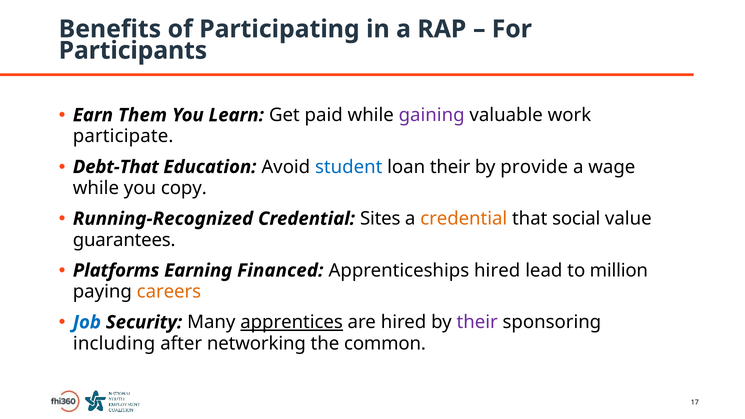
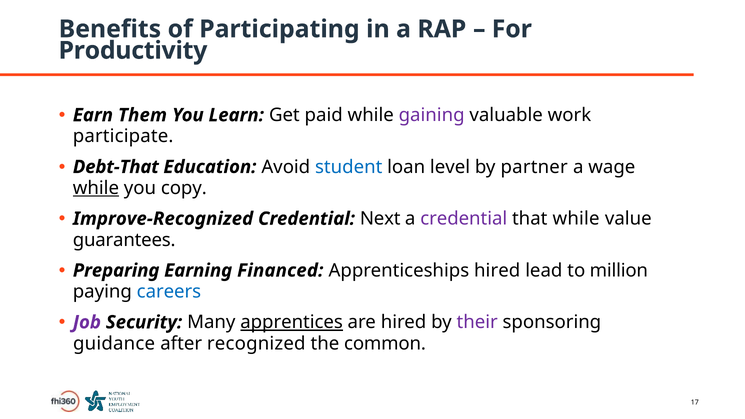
Participants: Participants -> Productivity
loan their: their -> level
provide: provide -> partner
while at (96, 188) underline: none -> present
Running-Recognized: Running-Recognized -> Improve-Recognized
Sites: Sites -> Next
credential at (464, 219) colour: orange -> purple
that social: social -> while
Platforms: Platforms -> Preparing
careers colour: orange -> blue
Job colour: blue -> purple
including: including -> guidance
networking: networking -> recognized
